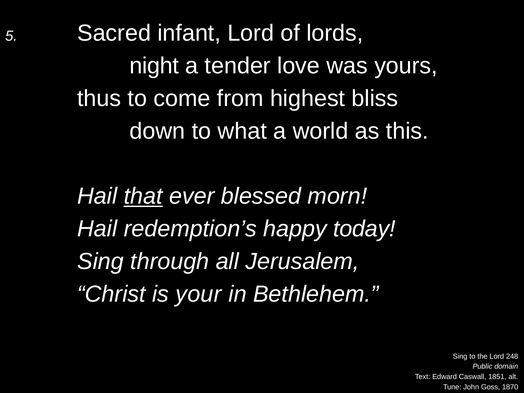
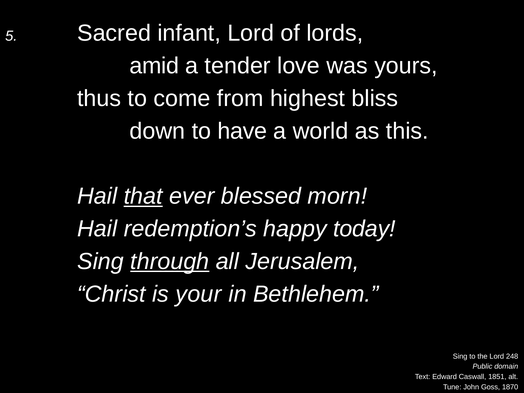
night: night -> amid
what: what -> have
through underline: none -> present
